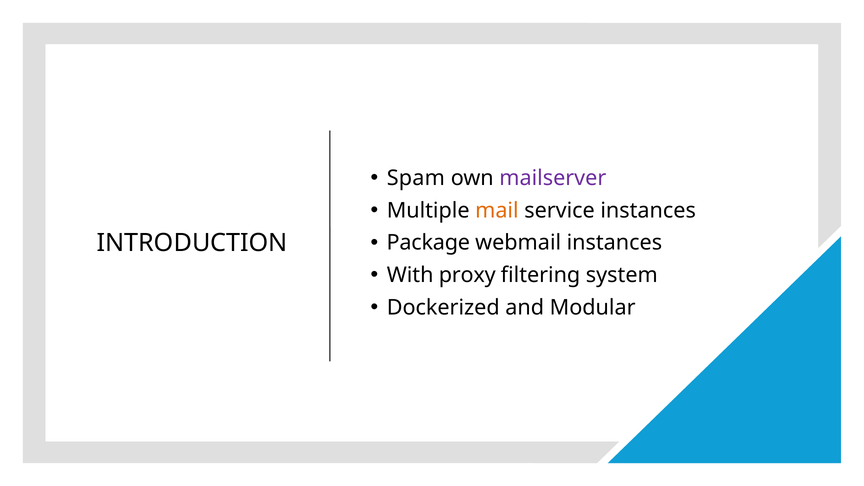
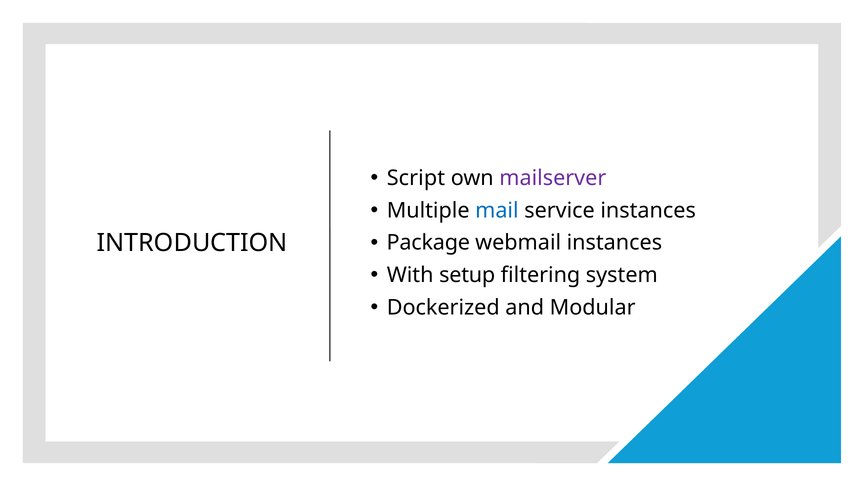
Spam: Spam -> Script
mail colour: orange -> blue
proxy: proxy -> setup
